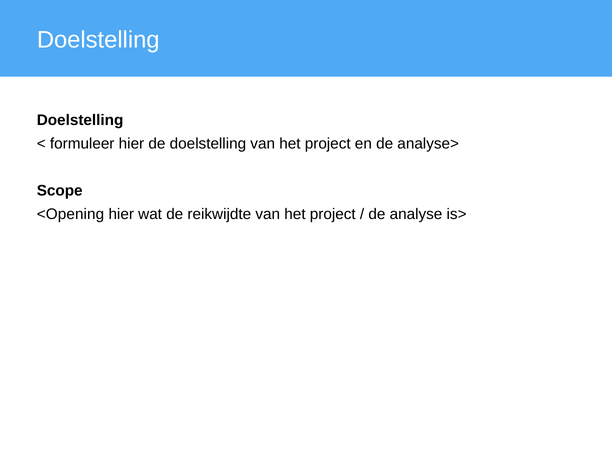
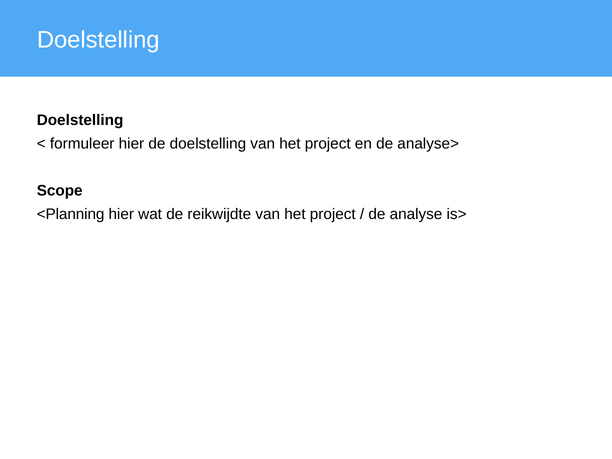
<Opening: <Opening -> <Planning
